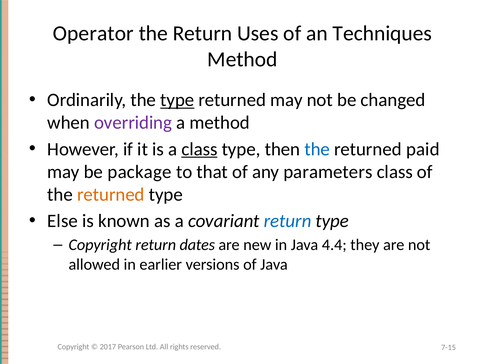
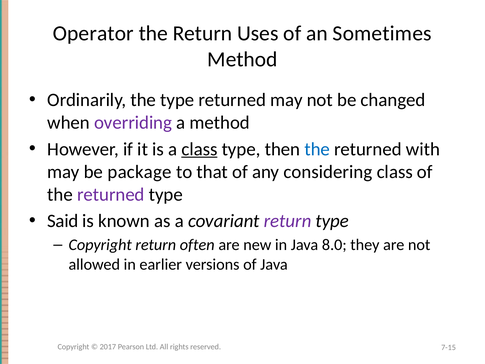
Techniques: Techniques -> Sometimes
type at (177, 100) underline: present -> none
paid: paid -> with
parameters: parameters -> considering
returned at (111, 194) colour: orange -> purple
Else: Else -> Said
return at (288, 221) colour: blue -> purple
dates: dates -> often
4.4: 4.4 -> 8.0
